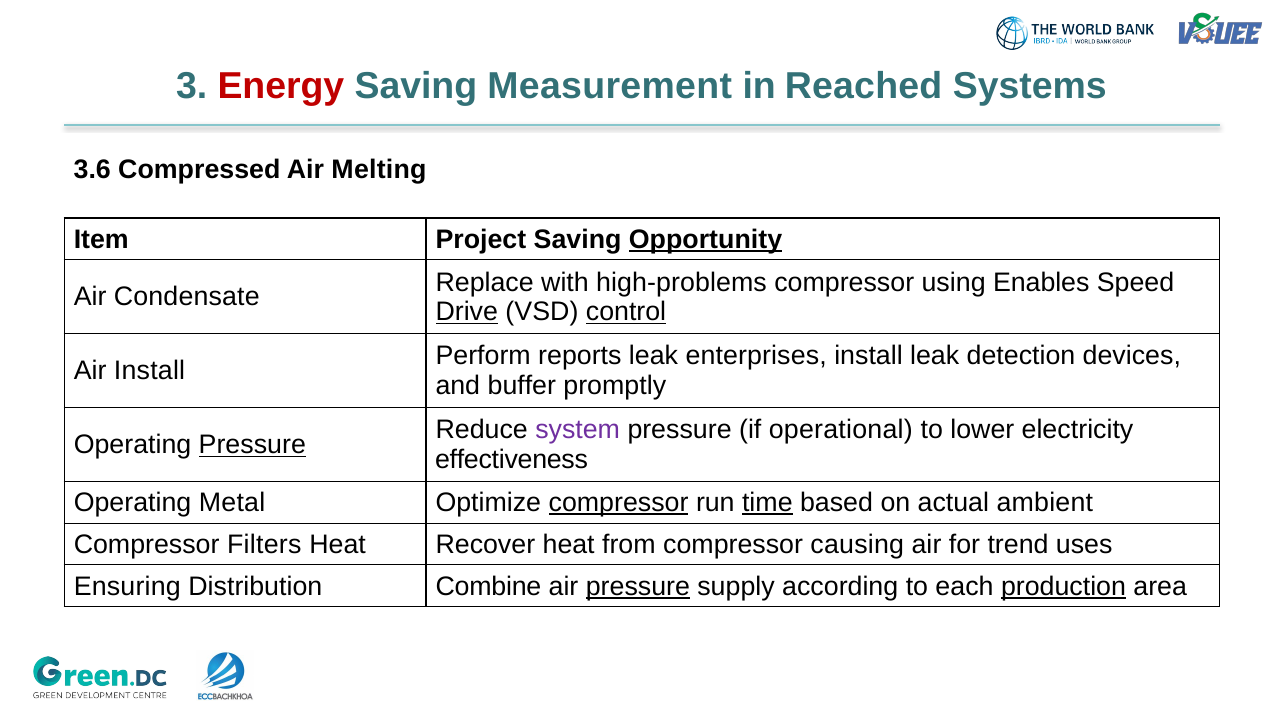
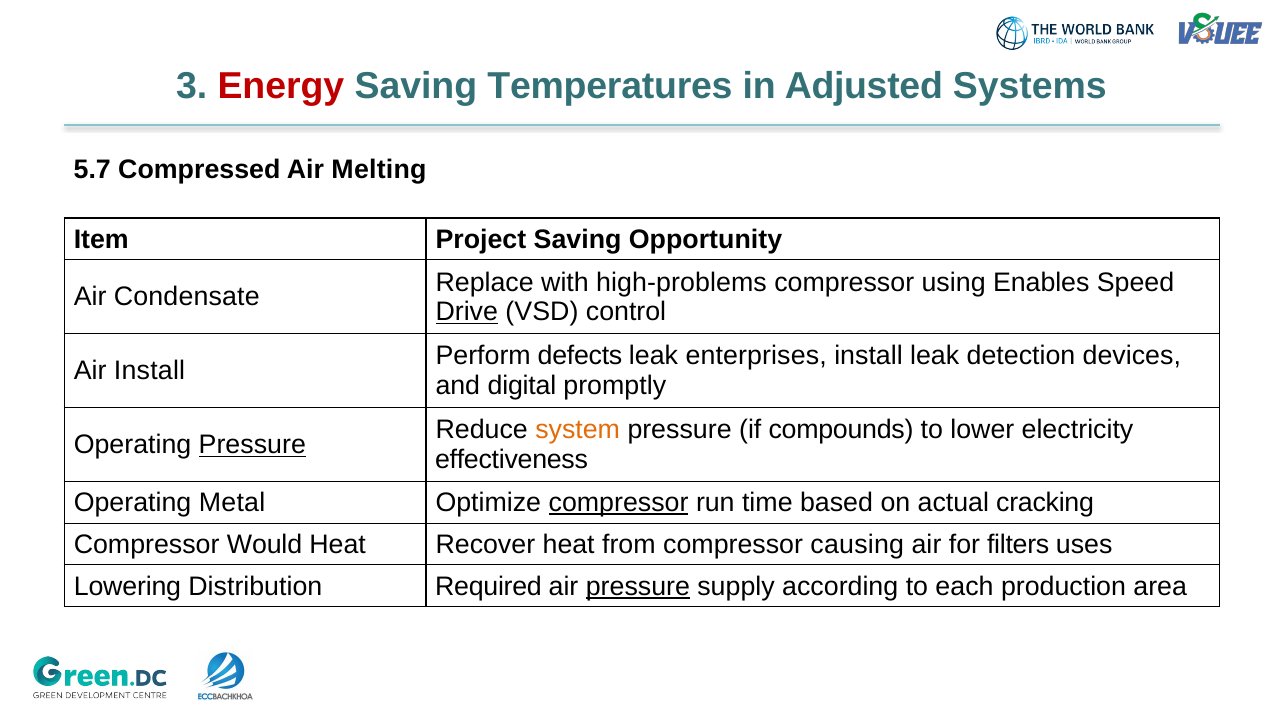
Measurement: Measurement -> Temperatures
Reached: Reached -> Adjusted
3.6: 3.6 -> 5.7
Opportunity underline: present -> none
control underline: present -> none
reports: reports -> defects
buffer: buffer -> digital
system colour: purple -> orange
operational: operational -> compounds
time underline: present -> none
ambient: ambient -> cracking
Filters: Filters -> Would
trend: trend -> filters
Ensuring: Ensuring -> Lowering
Combine: Combine -> Required
production underline: present -> none
